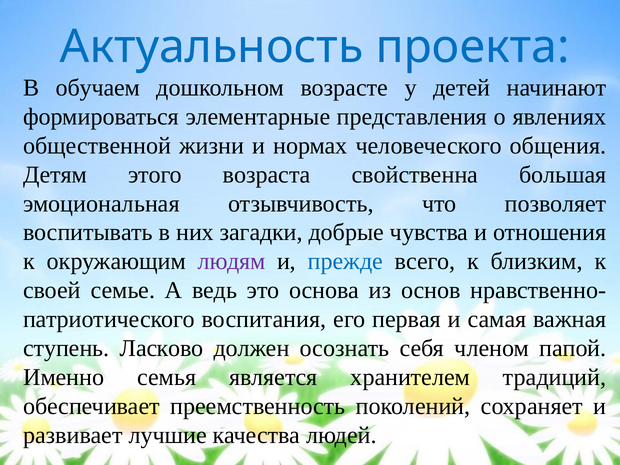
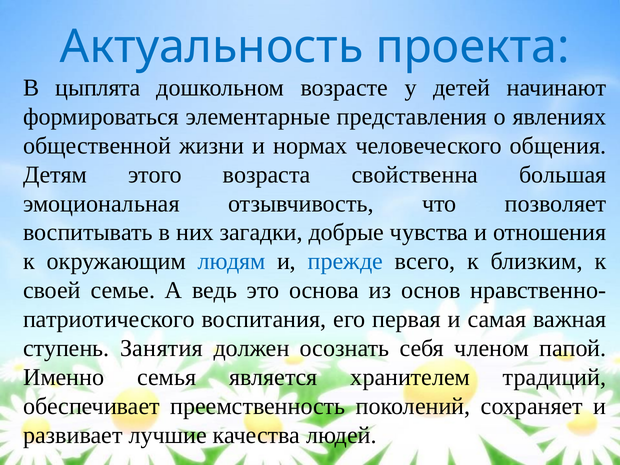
обучаем: обучаем -> цыплята
людям colour: purple -> blue
Ласково: Ласково -> Занятия
